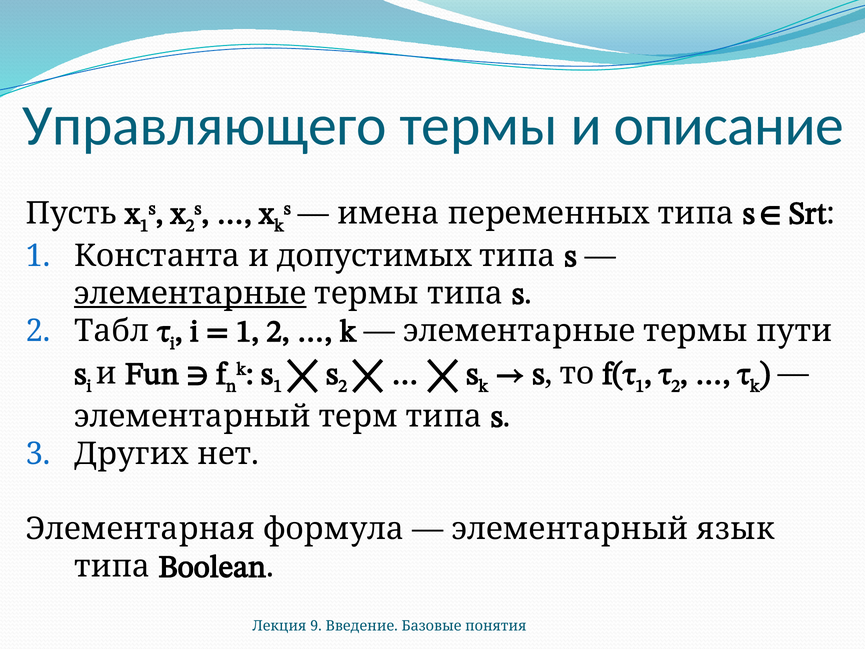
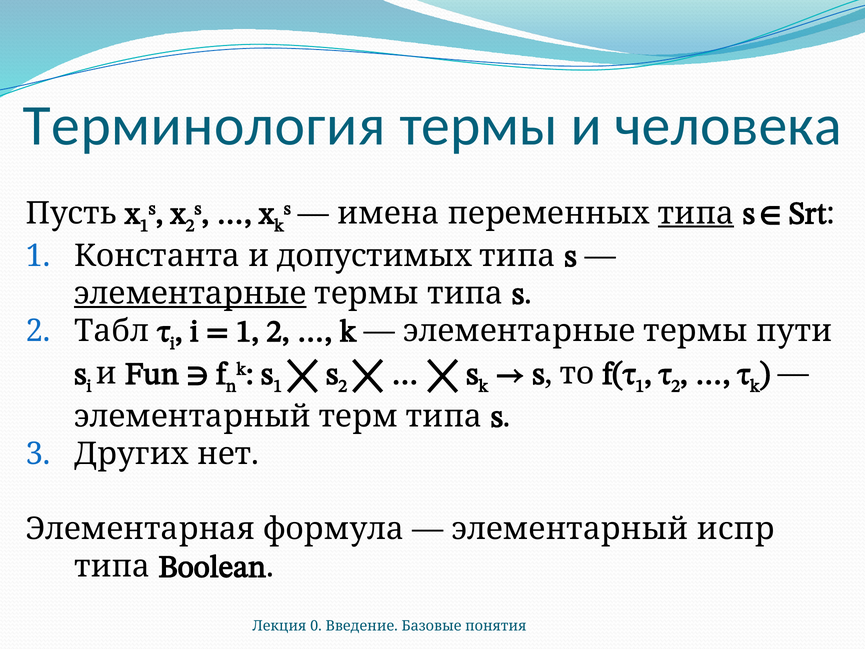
Управляющего: Управляющего -> Терминология
описание: описание -> человека
типа at (696, 213) underline: none -> present
язык: язык -> испр
9: 9 -> 0
